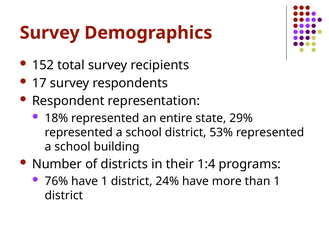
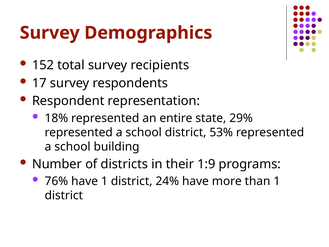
1:4: 1:4 -> 1:9
